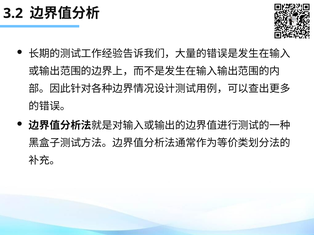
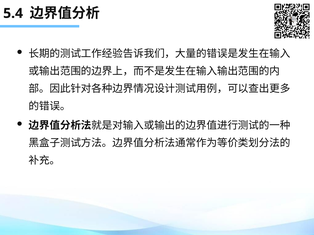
3.2: 3.2 -> 5.4
